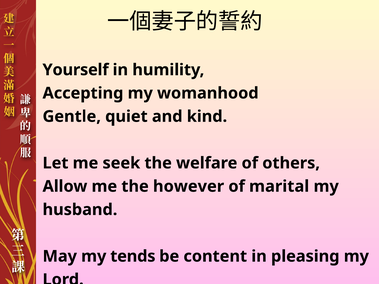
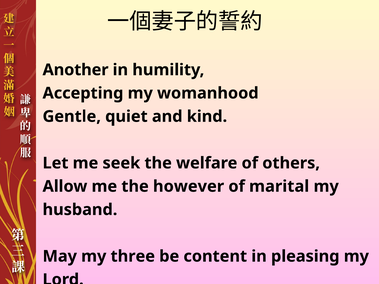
Yourself: Yourself -> Another
tends: tends -> three
